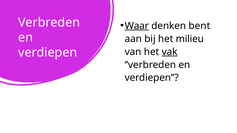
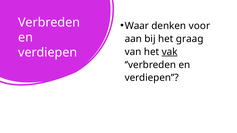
Waar underline: present -> none
bent: bent -> voor
milieu: milieu -> graag
